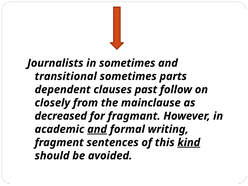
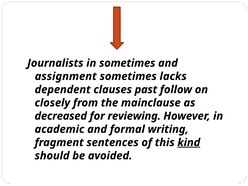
transitional: transitional -> assignment
parts: parts -> lacks
fragmant: fragmant -> reviewing
and at (97, 129) underline: present -> none
